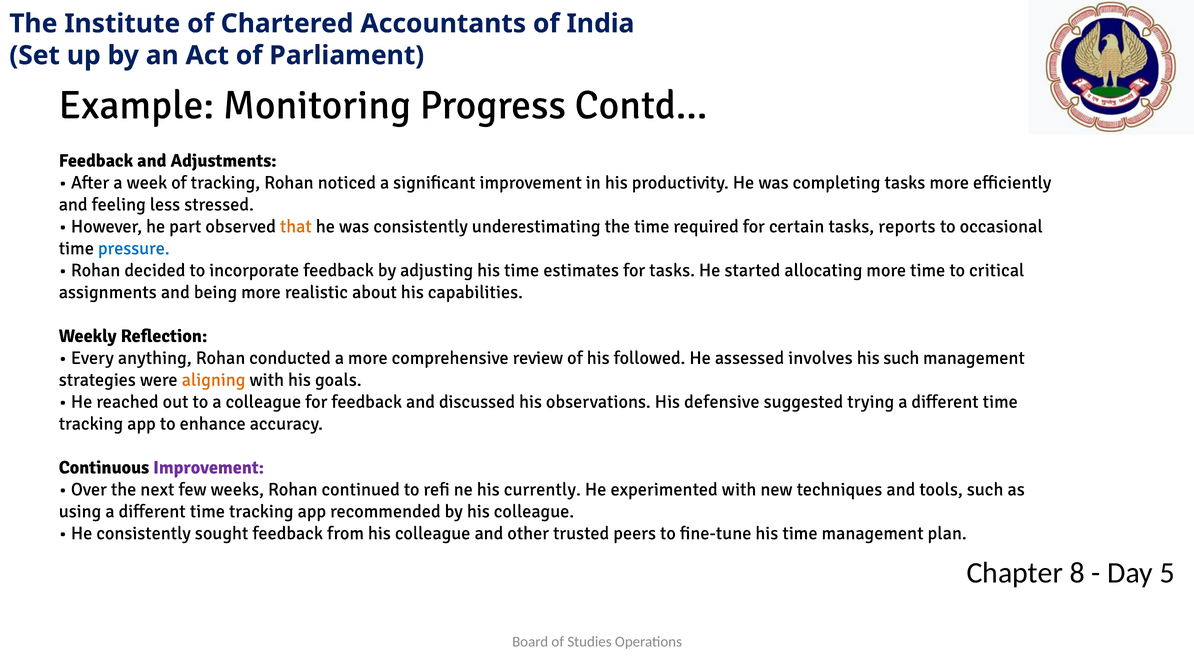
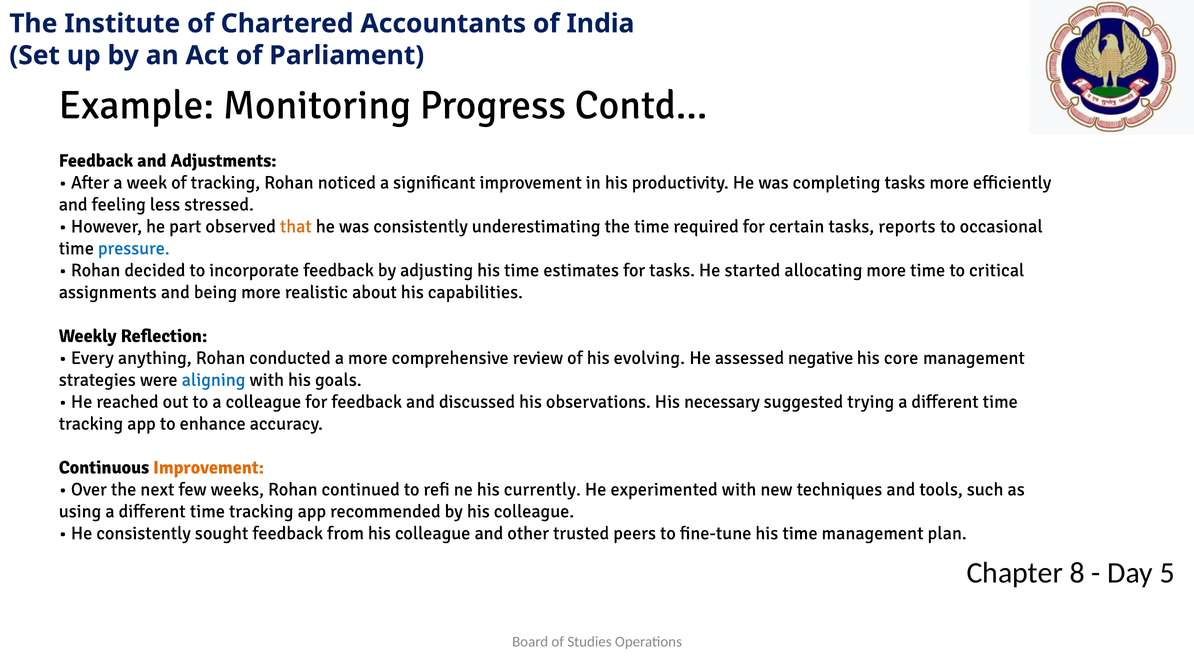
followed: followed -> evolving
involves: involves -> negative
his such: such -> core
aligning colour: orange -> blue
defensive: defensive -> necessary
Improvement at (209, 467) colour: purple -> orange
